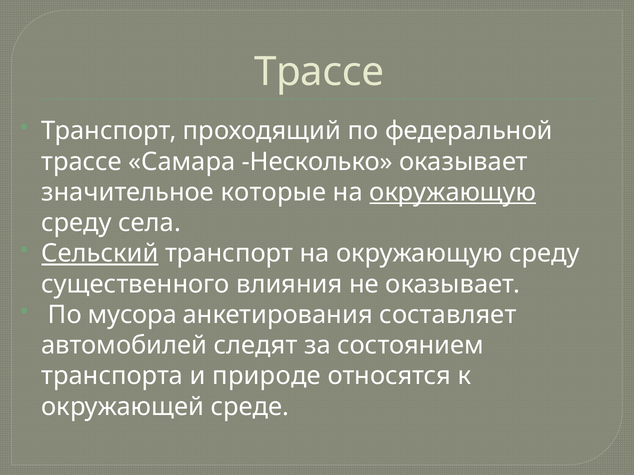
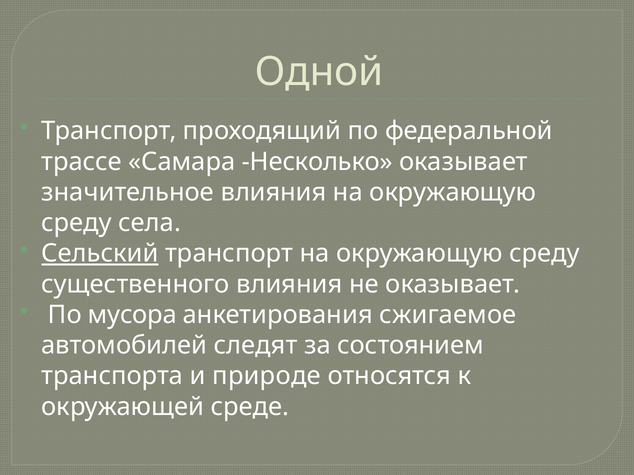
Трассе at (319, 72): Трассе -> Одной
значительное которые: которые -> влияния
окружающую at (453, 192) underline: present -> none
составляет: составляет -> сжигаемое
